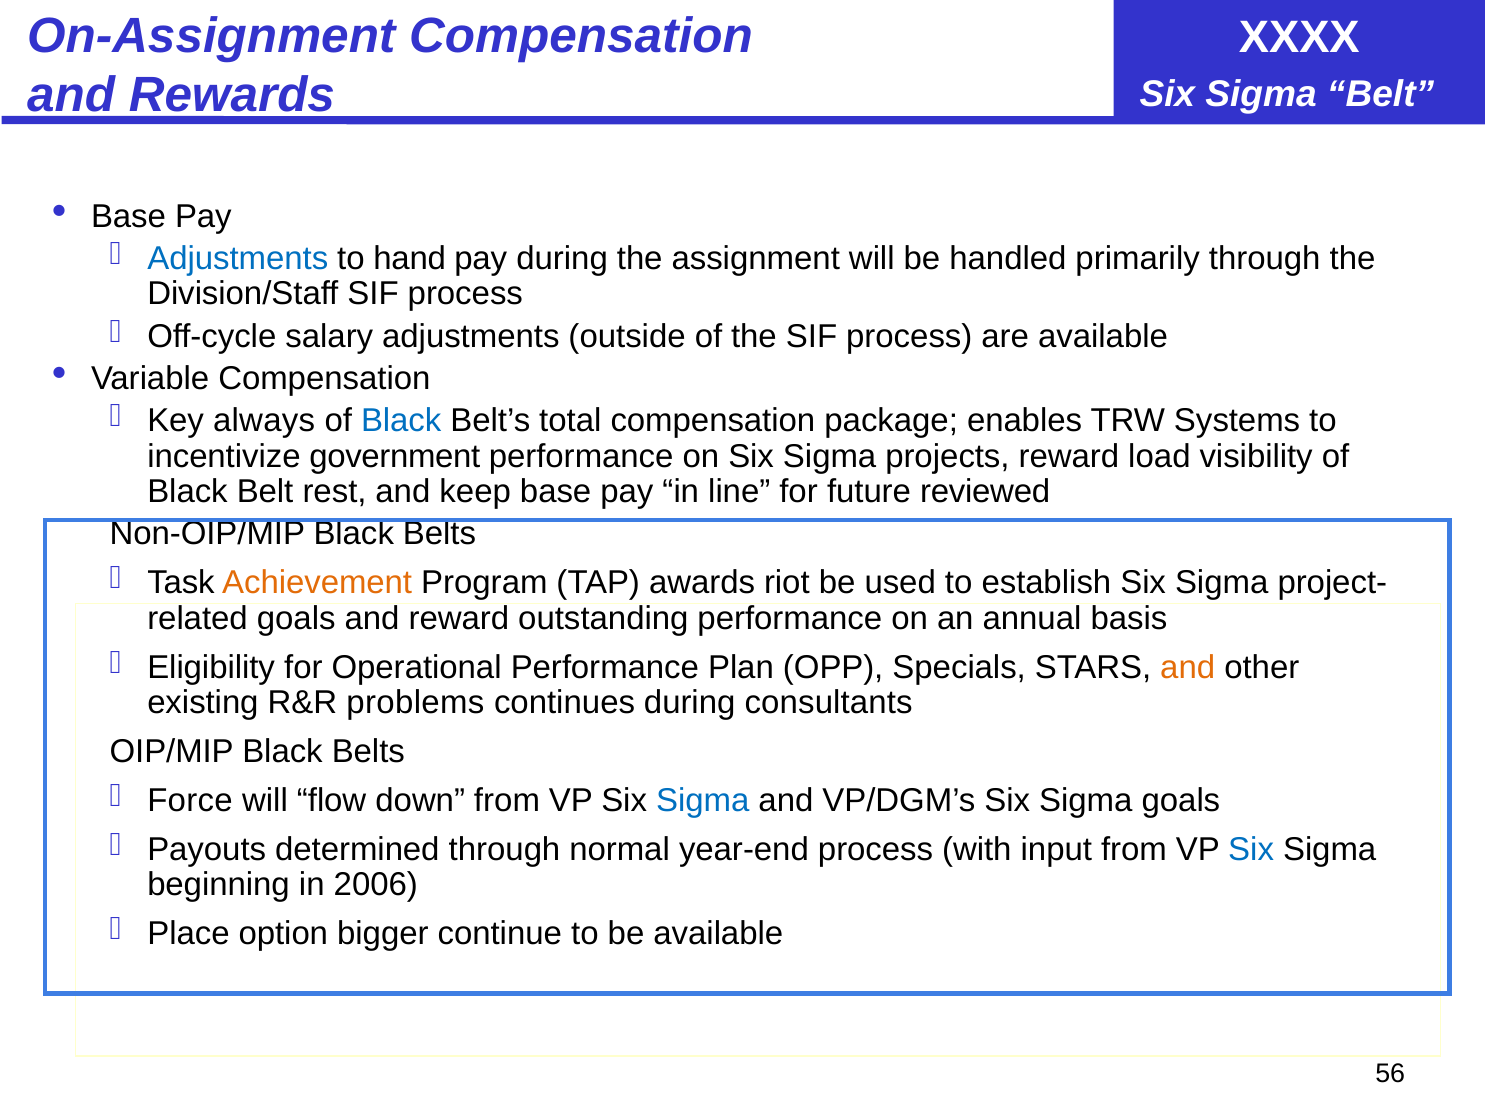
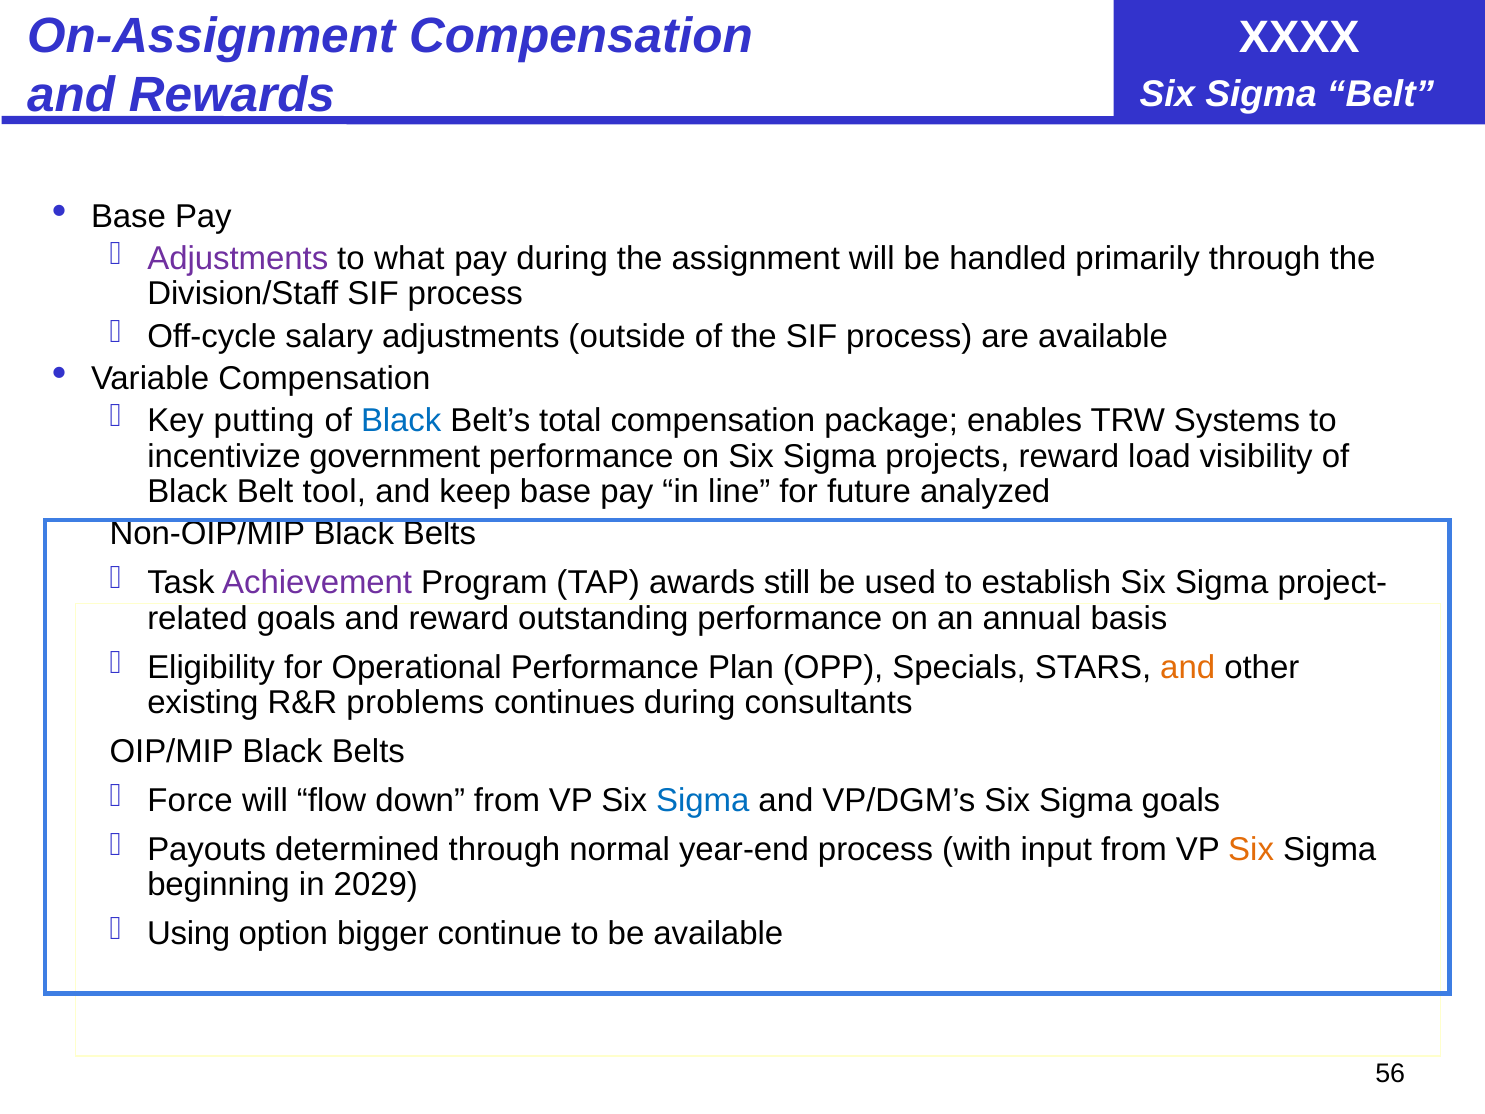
Adjustments at (238, 258) colour: blue -> purple
hand: hand -> what
always: always -> putting
rest: rest -> tool
reviewed: reviewed -> analyzed
Achievement colour: orange -> purple
riot: riot -> still
Six at (1251, 849) colour: blue -> orange
2006: 2006 -> 2029
Place: Place -> Using
